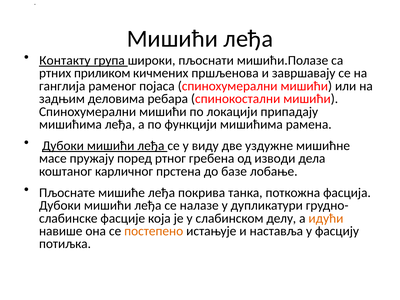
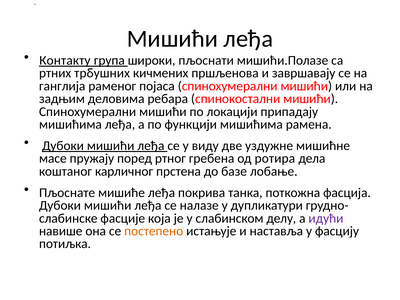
приликом: приликом -> трбушних
изводи: изводи -> ротира
идући colour: orange -> purple
